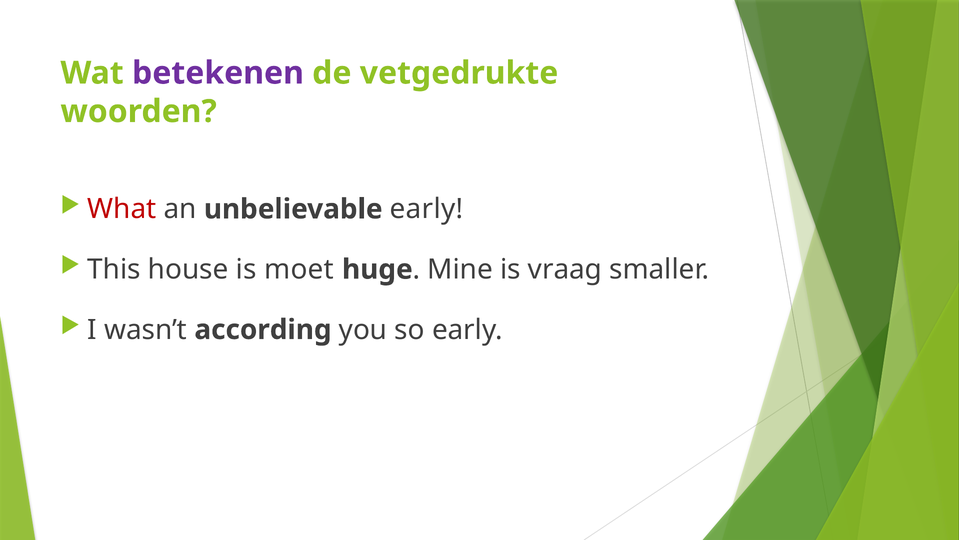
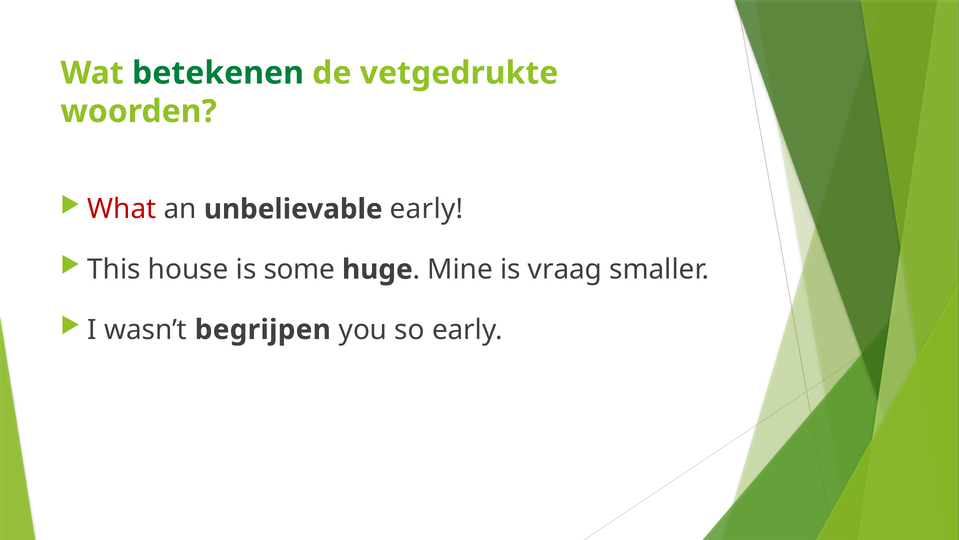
betekenen colour: purple -> green
moet: moet -> some
according: according -> begrijpen
